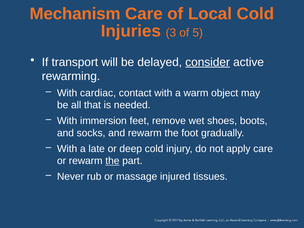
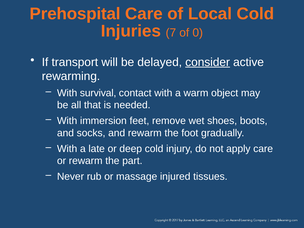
Mechanism: Mechanism -> Prehospital
3: 3 -> 7
5: 5 -> 0
cardiac: cardiac -> survival
the at (112, 161) underline: present -> none
